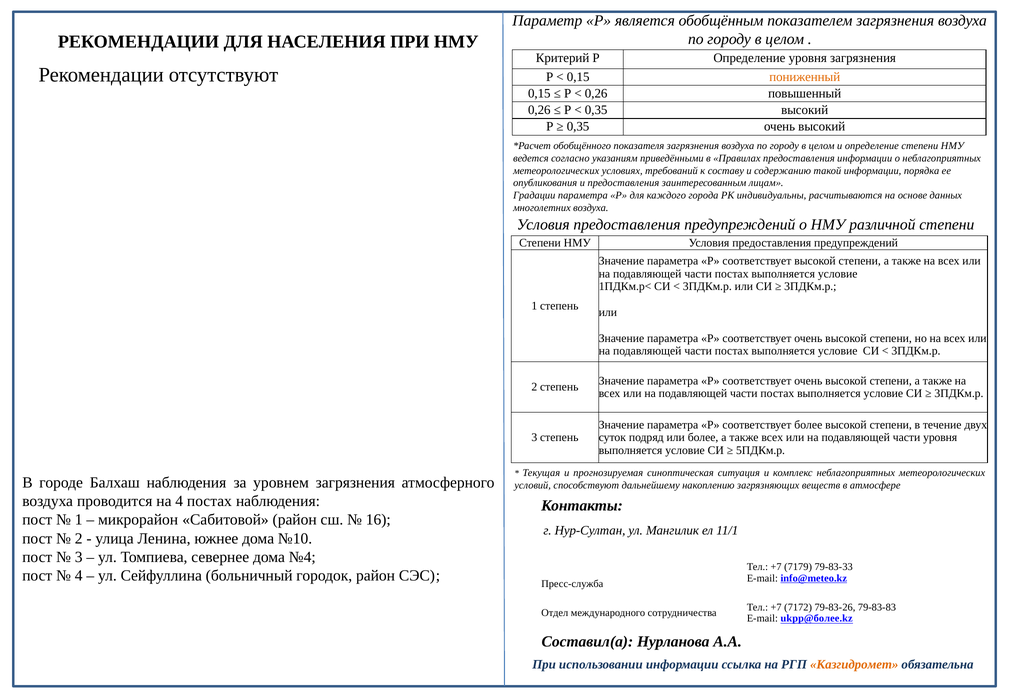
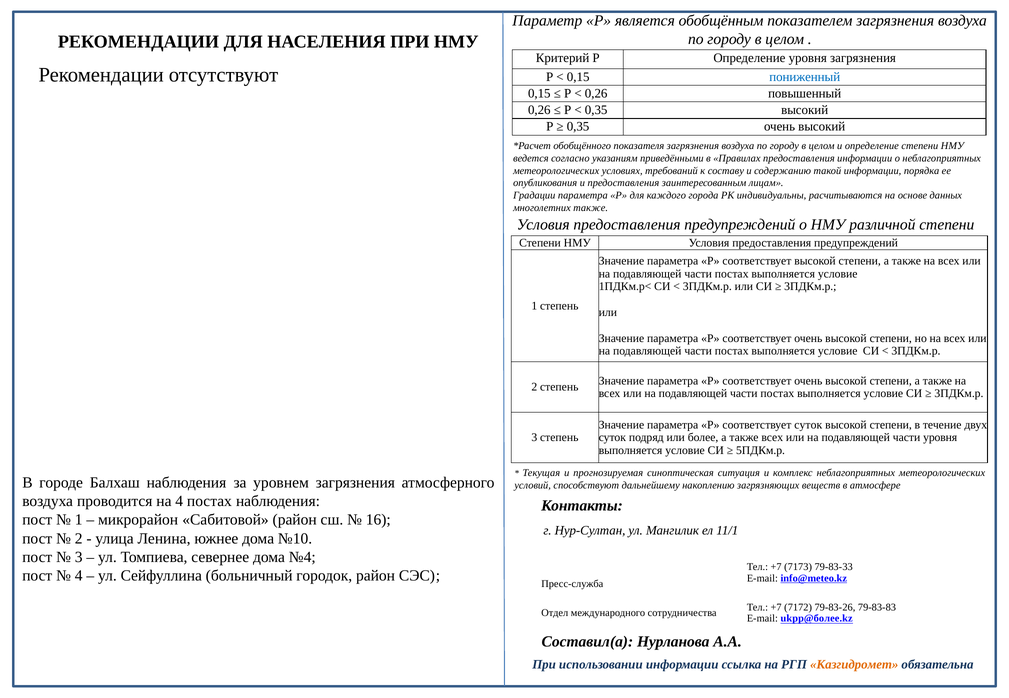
пониженный colour: orange -> blue
многолетних воздуха: воздуха -> также
соответствует более: более -> суток
7179: 7179 -> 7173
